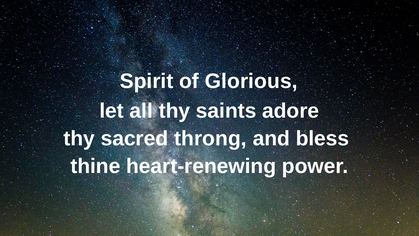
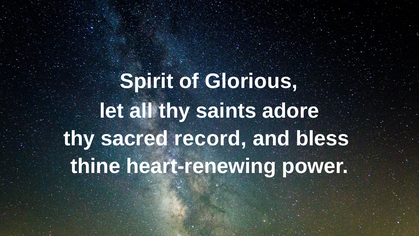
throng: throng -> record
